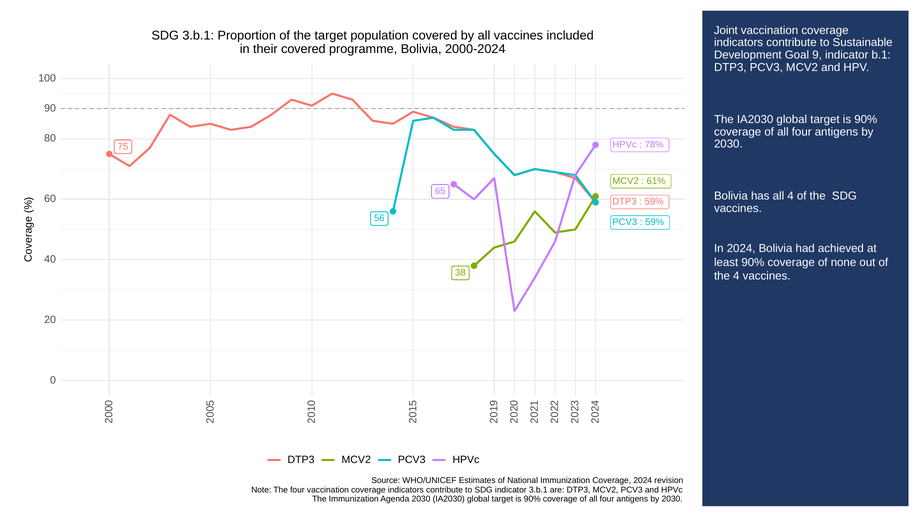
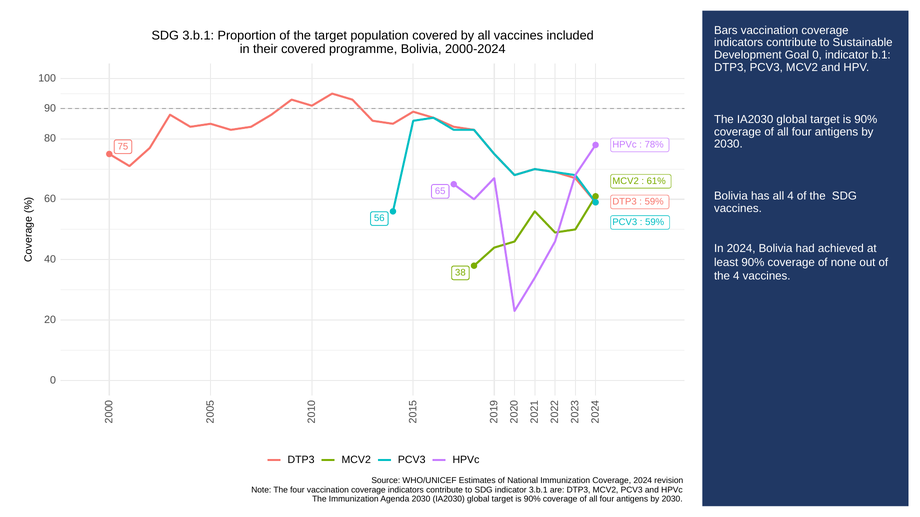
Joint: Joint -> Bars
Goal 9: 9 -> 0
